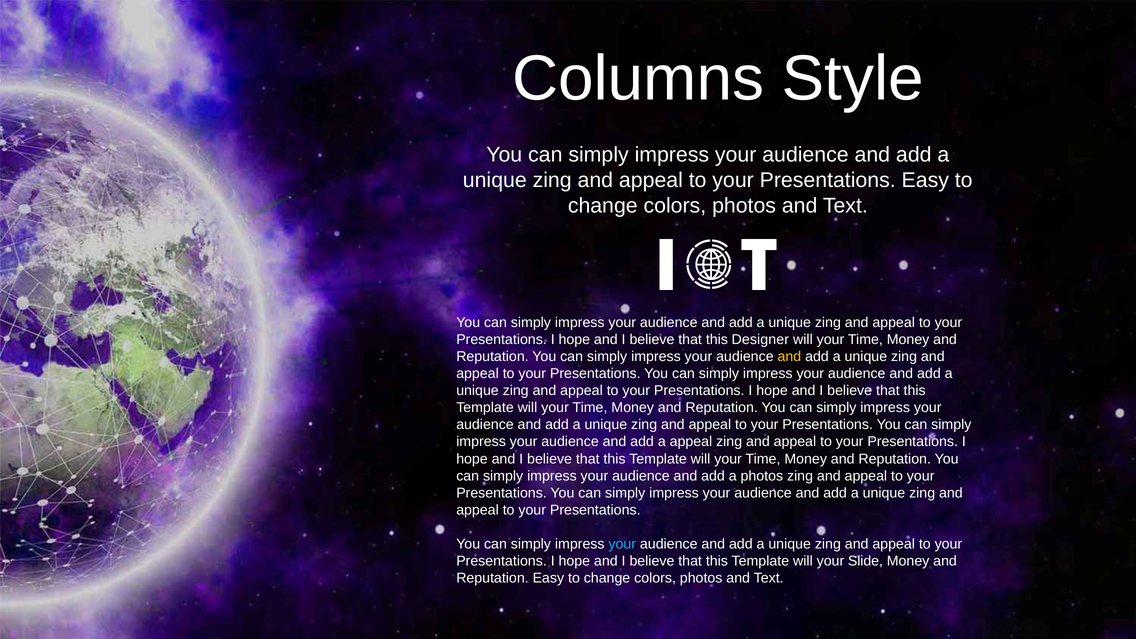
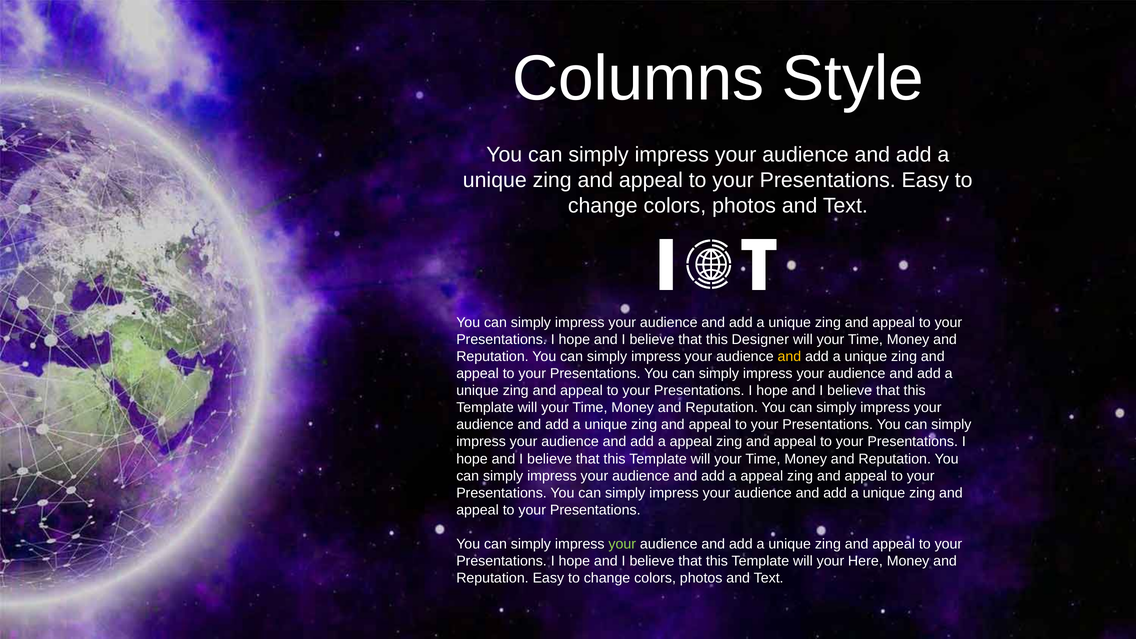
photos at (762, 476): photos -> appeal
your at (622, 544) colour: light blue -> light green
Slide: Slide -> Here
